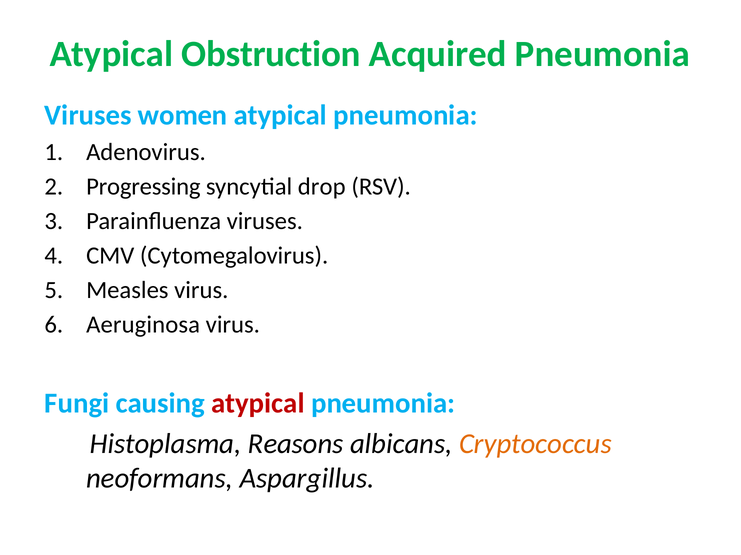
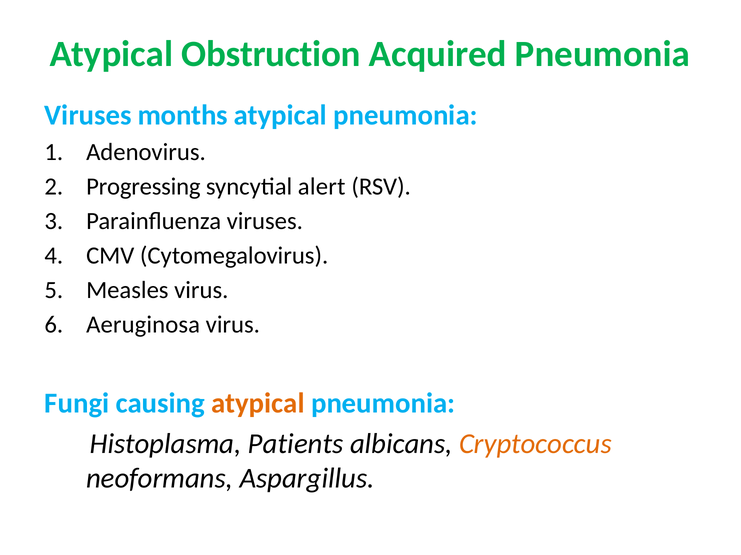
women: women -> months
drop: drop -> alert
atypical at (258, 404) colour: red -> orange
Reasons: Reasons -> Patients
